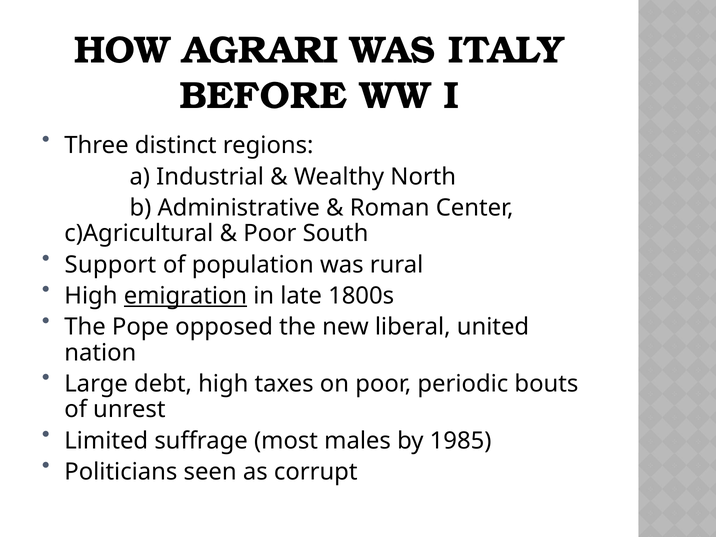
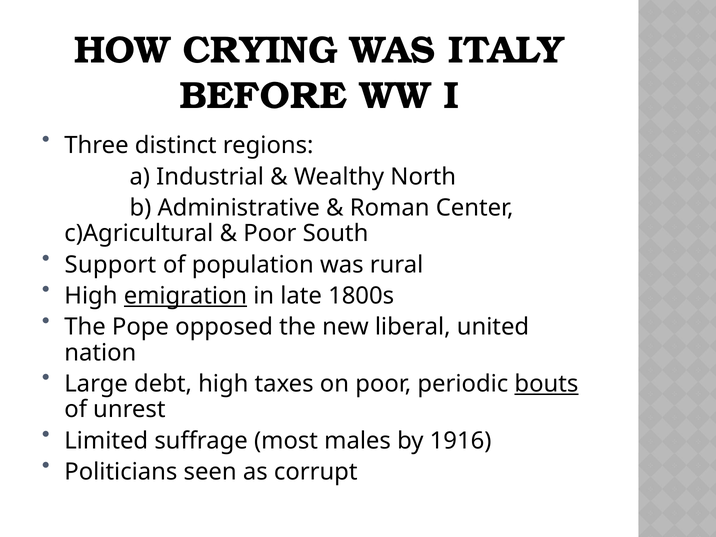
AGRARI: AGRARI -> CRYING
bouts underline: none -> present
1985: 1985 -> 1916
